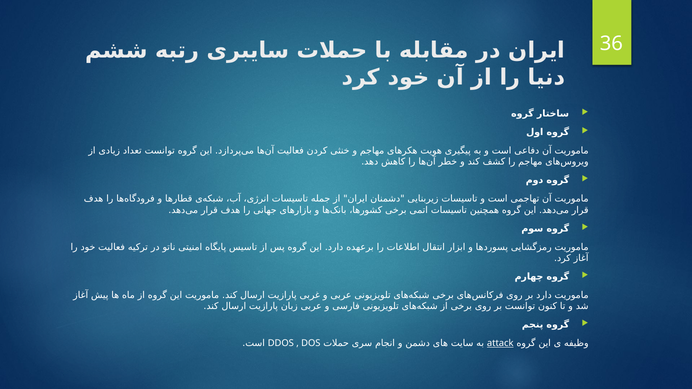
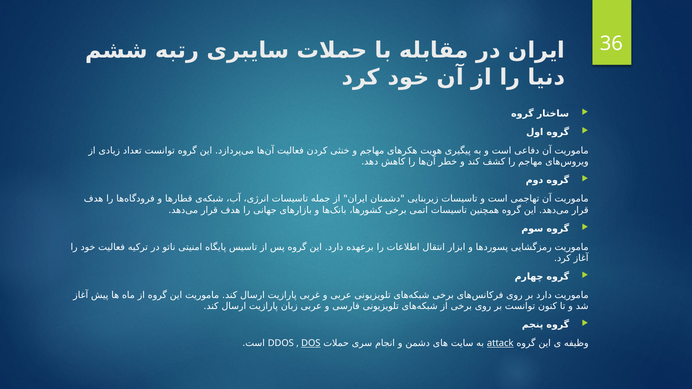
DOS underline: none -> present
